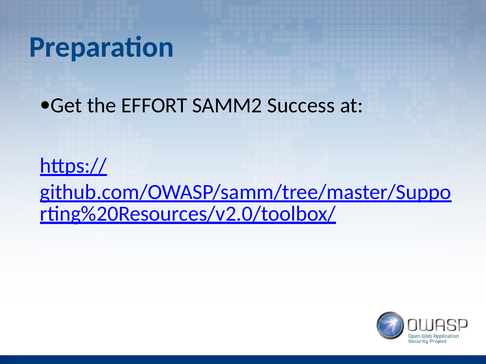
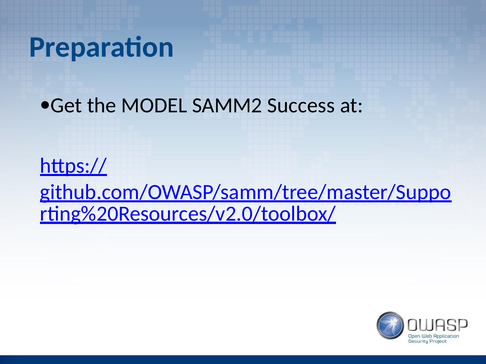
EFFORT: EFFORT -> MODEL
